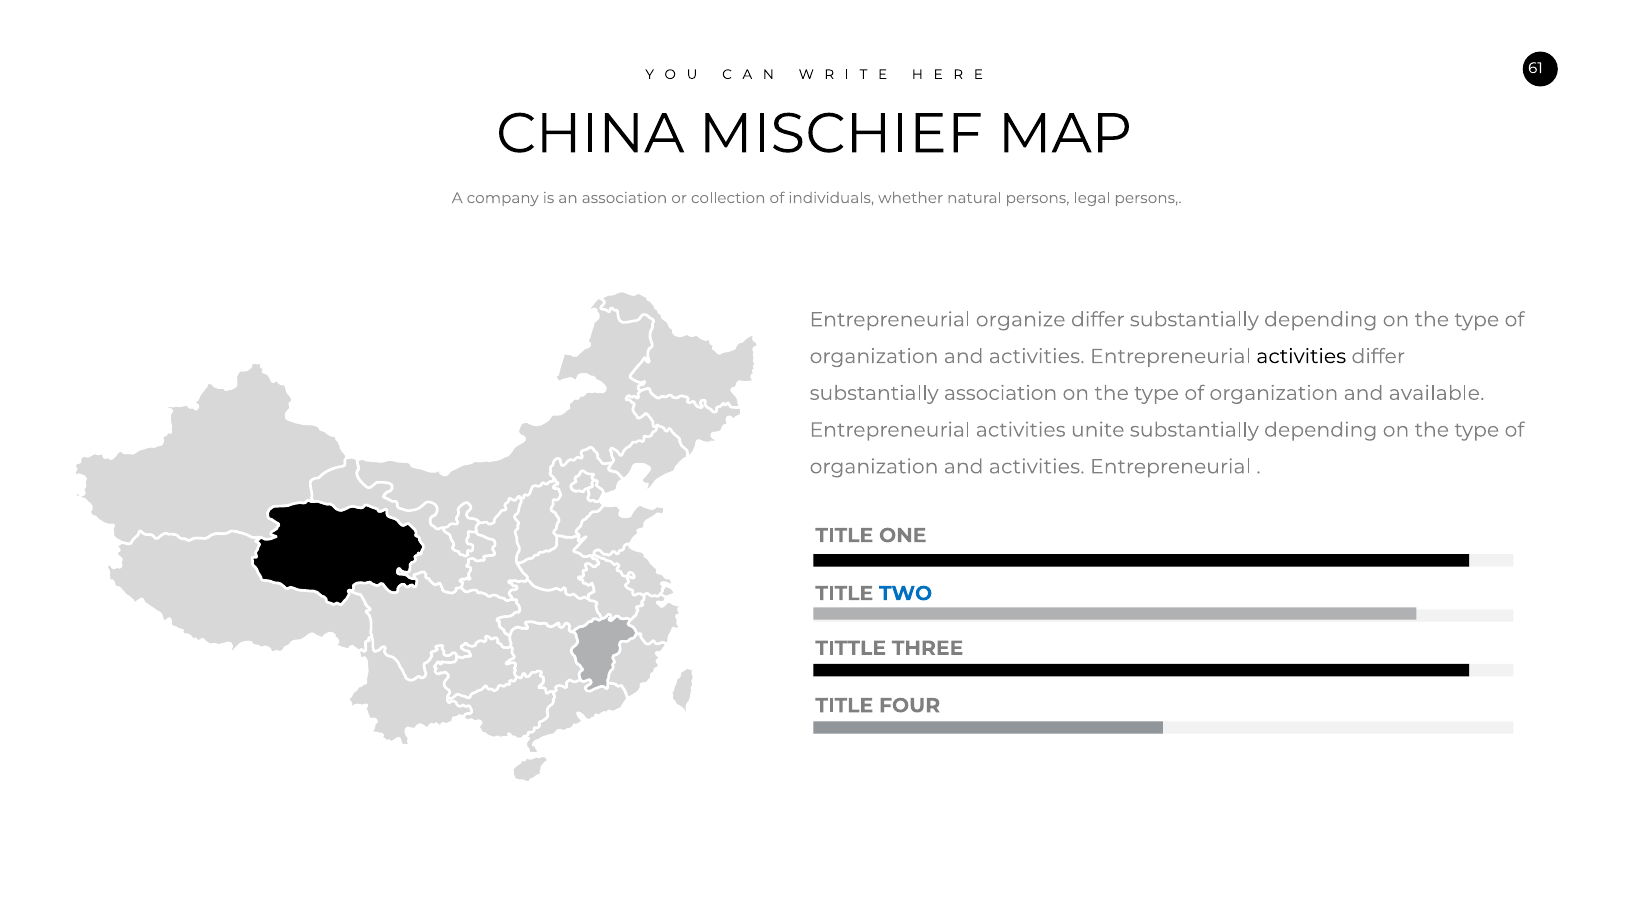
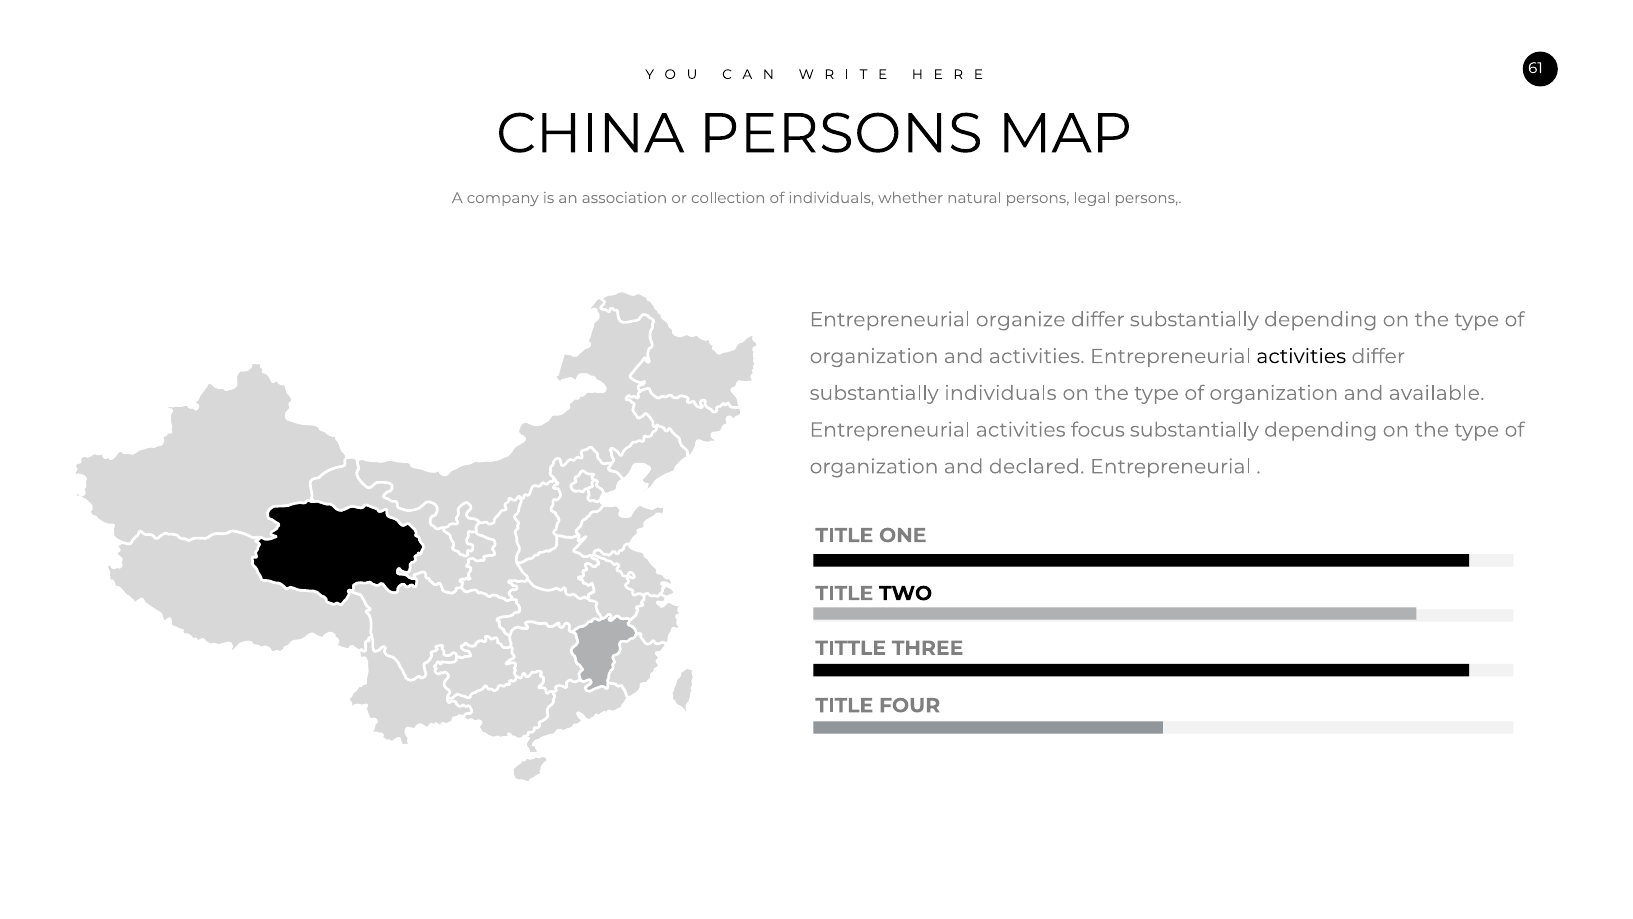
CHINA MISCHIEF: MISCHIEF -> PERSONS
substantially association: association -> individuals
unite: unite -> focus
activities at (1037, 467): activities -> declared
TWO colour: blue -> black
